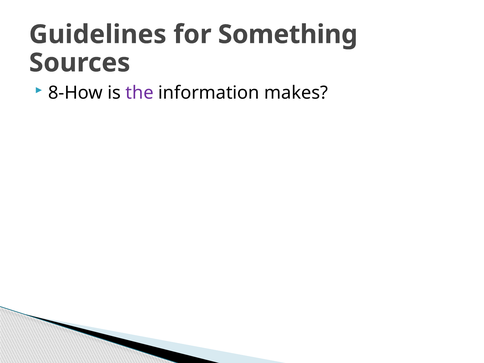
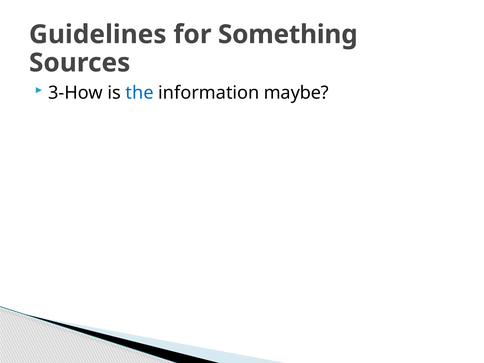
8-How: 8-How -> 3-How
the colour: purple -> blue
makes: makes -> maybe
